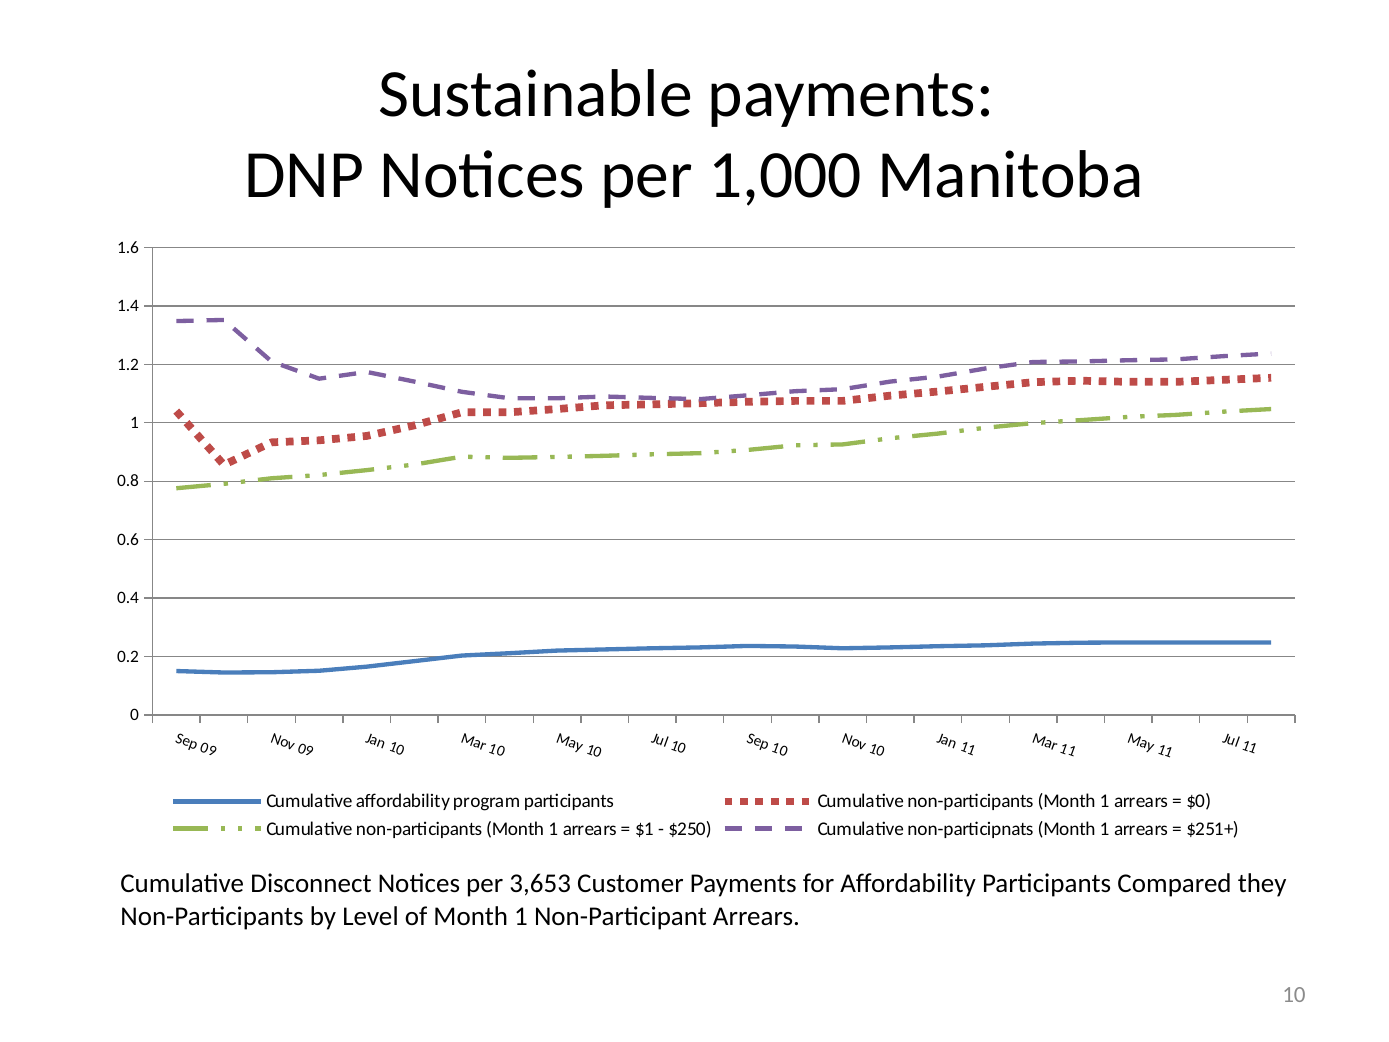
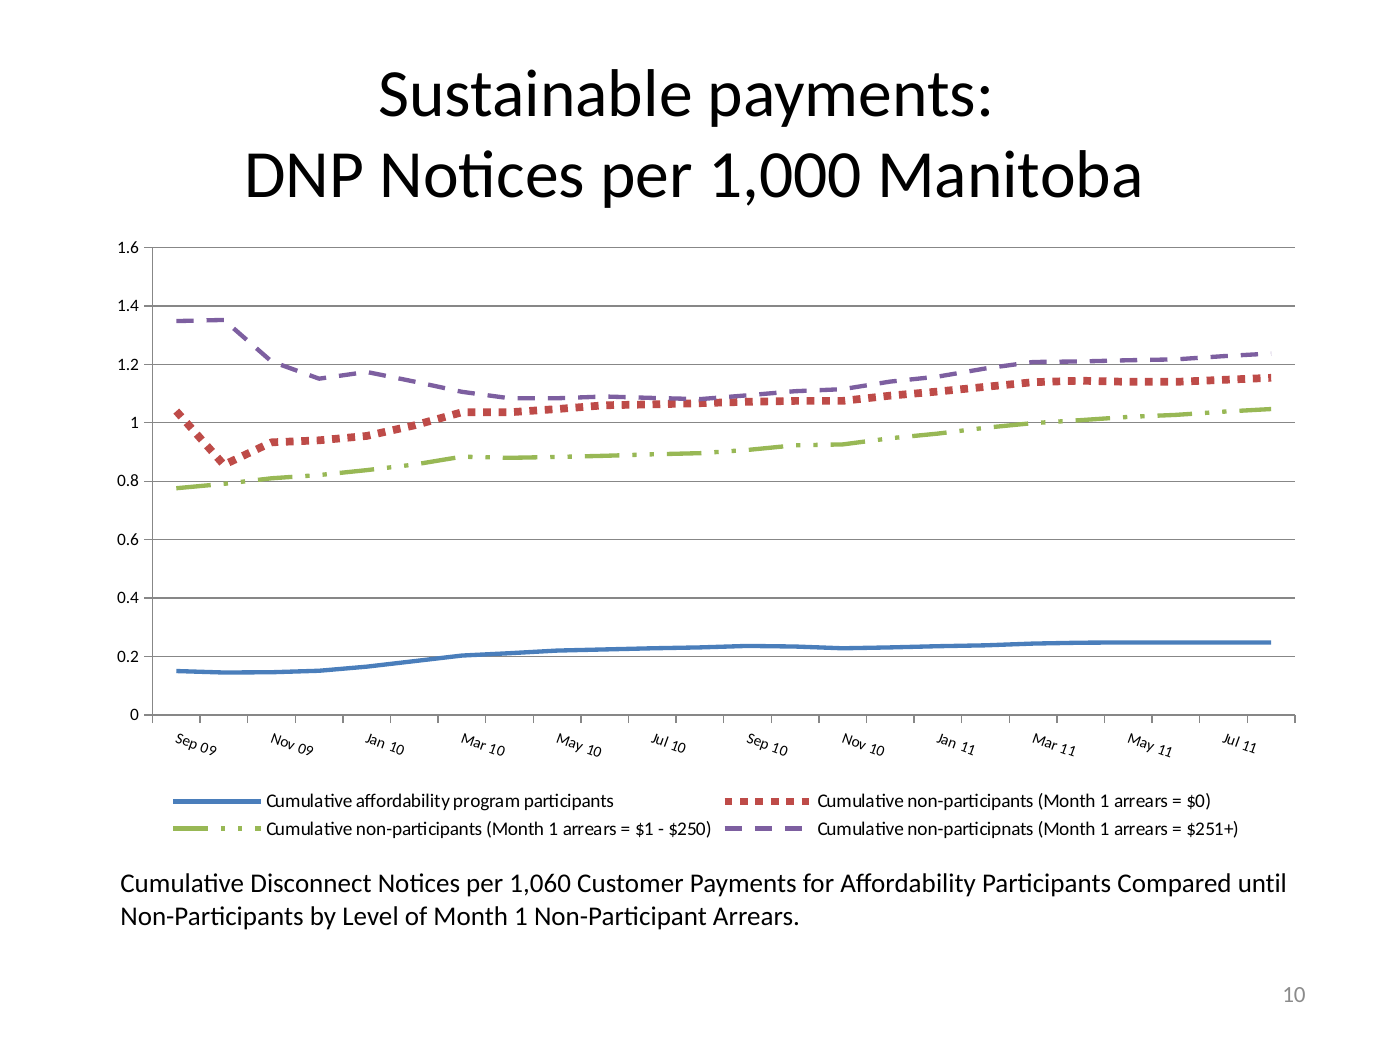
3,653: 3,653 -> 1,060
they: they -> until
